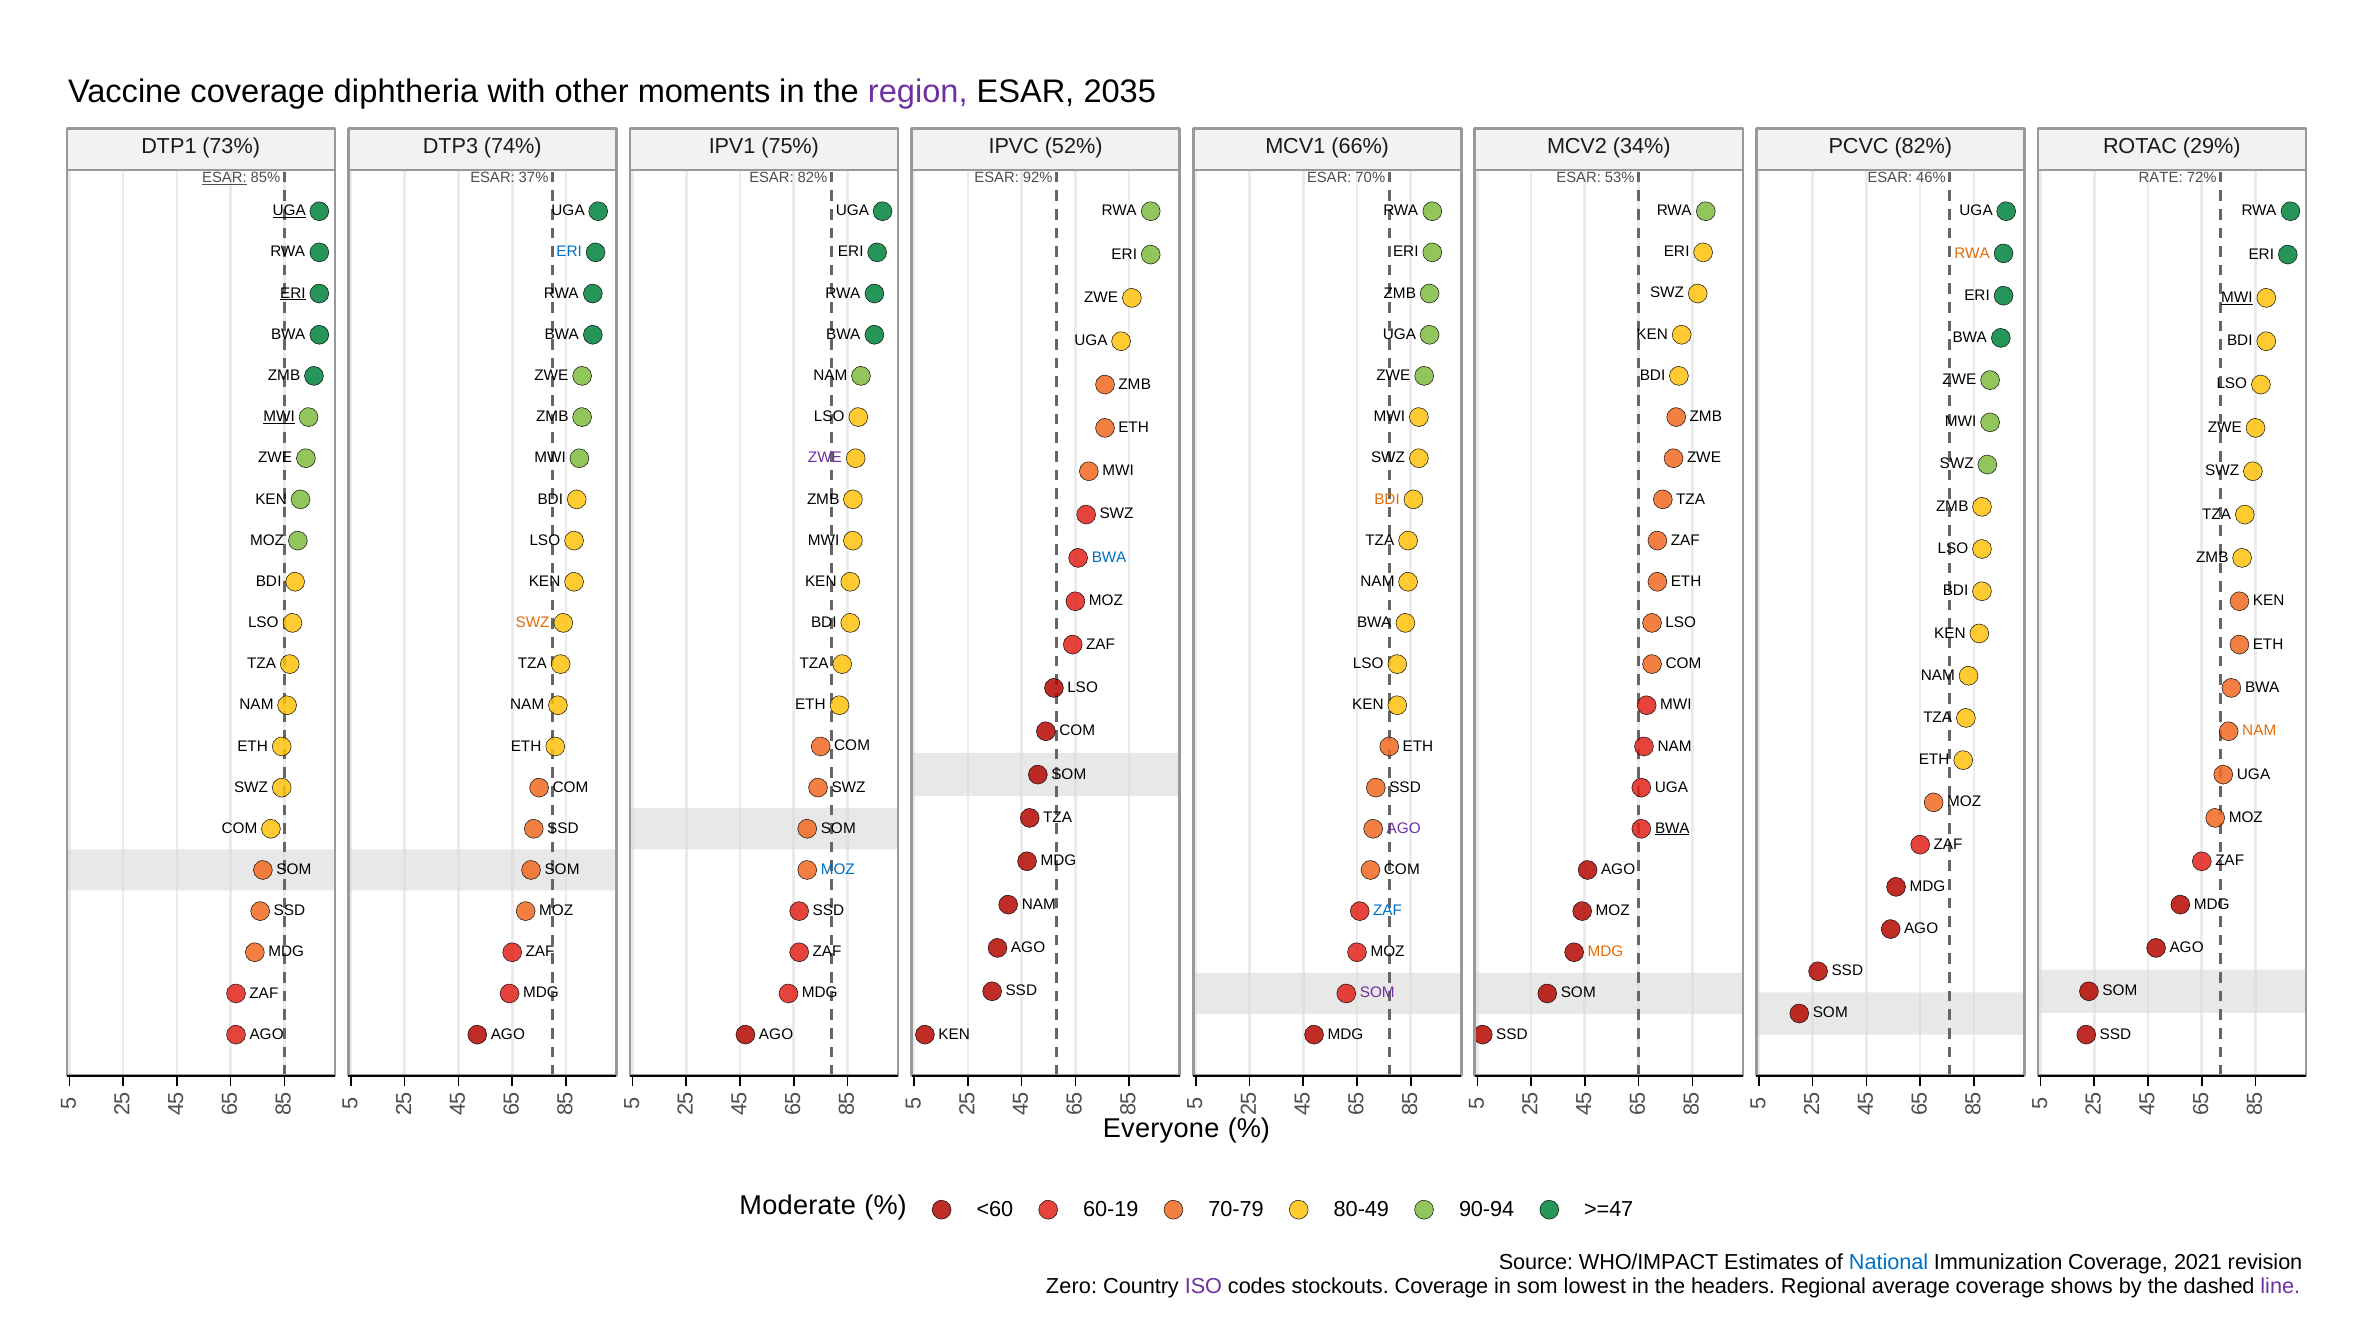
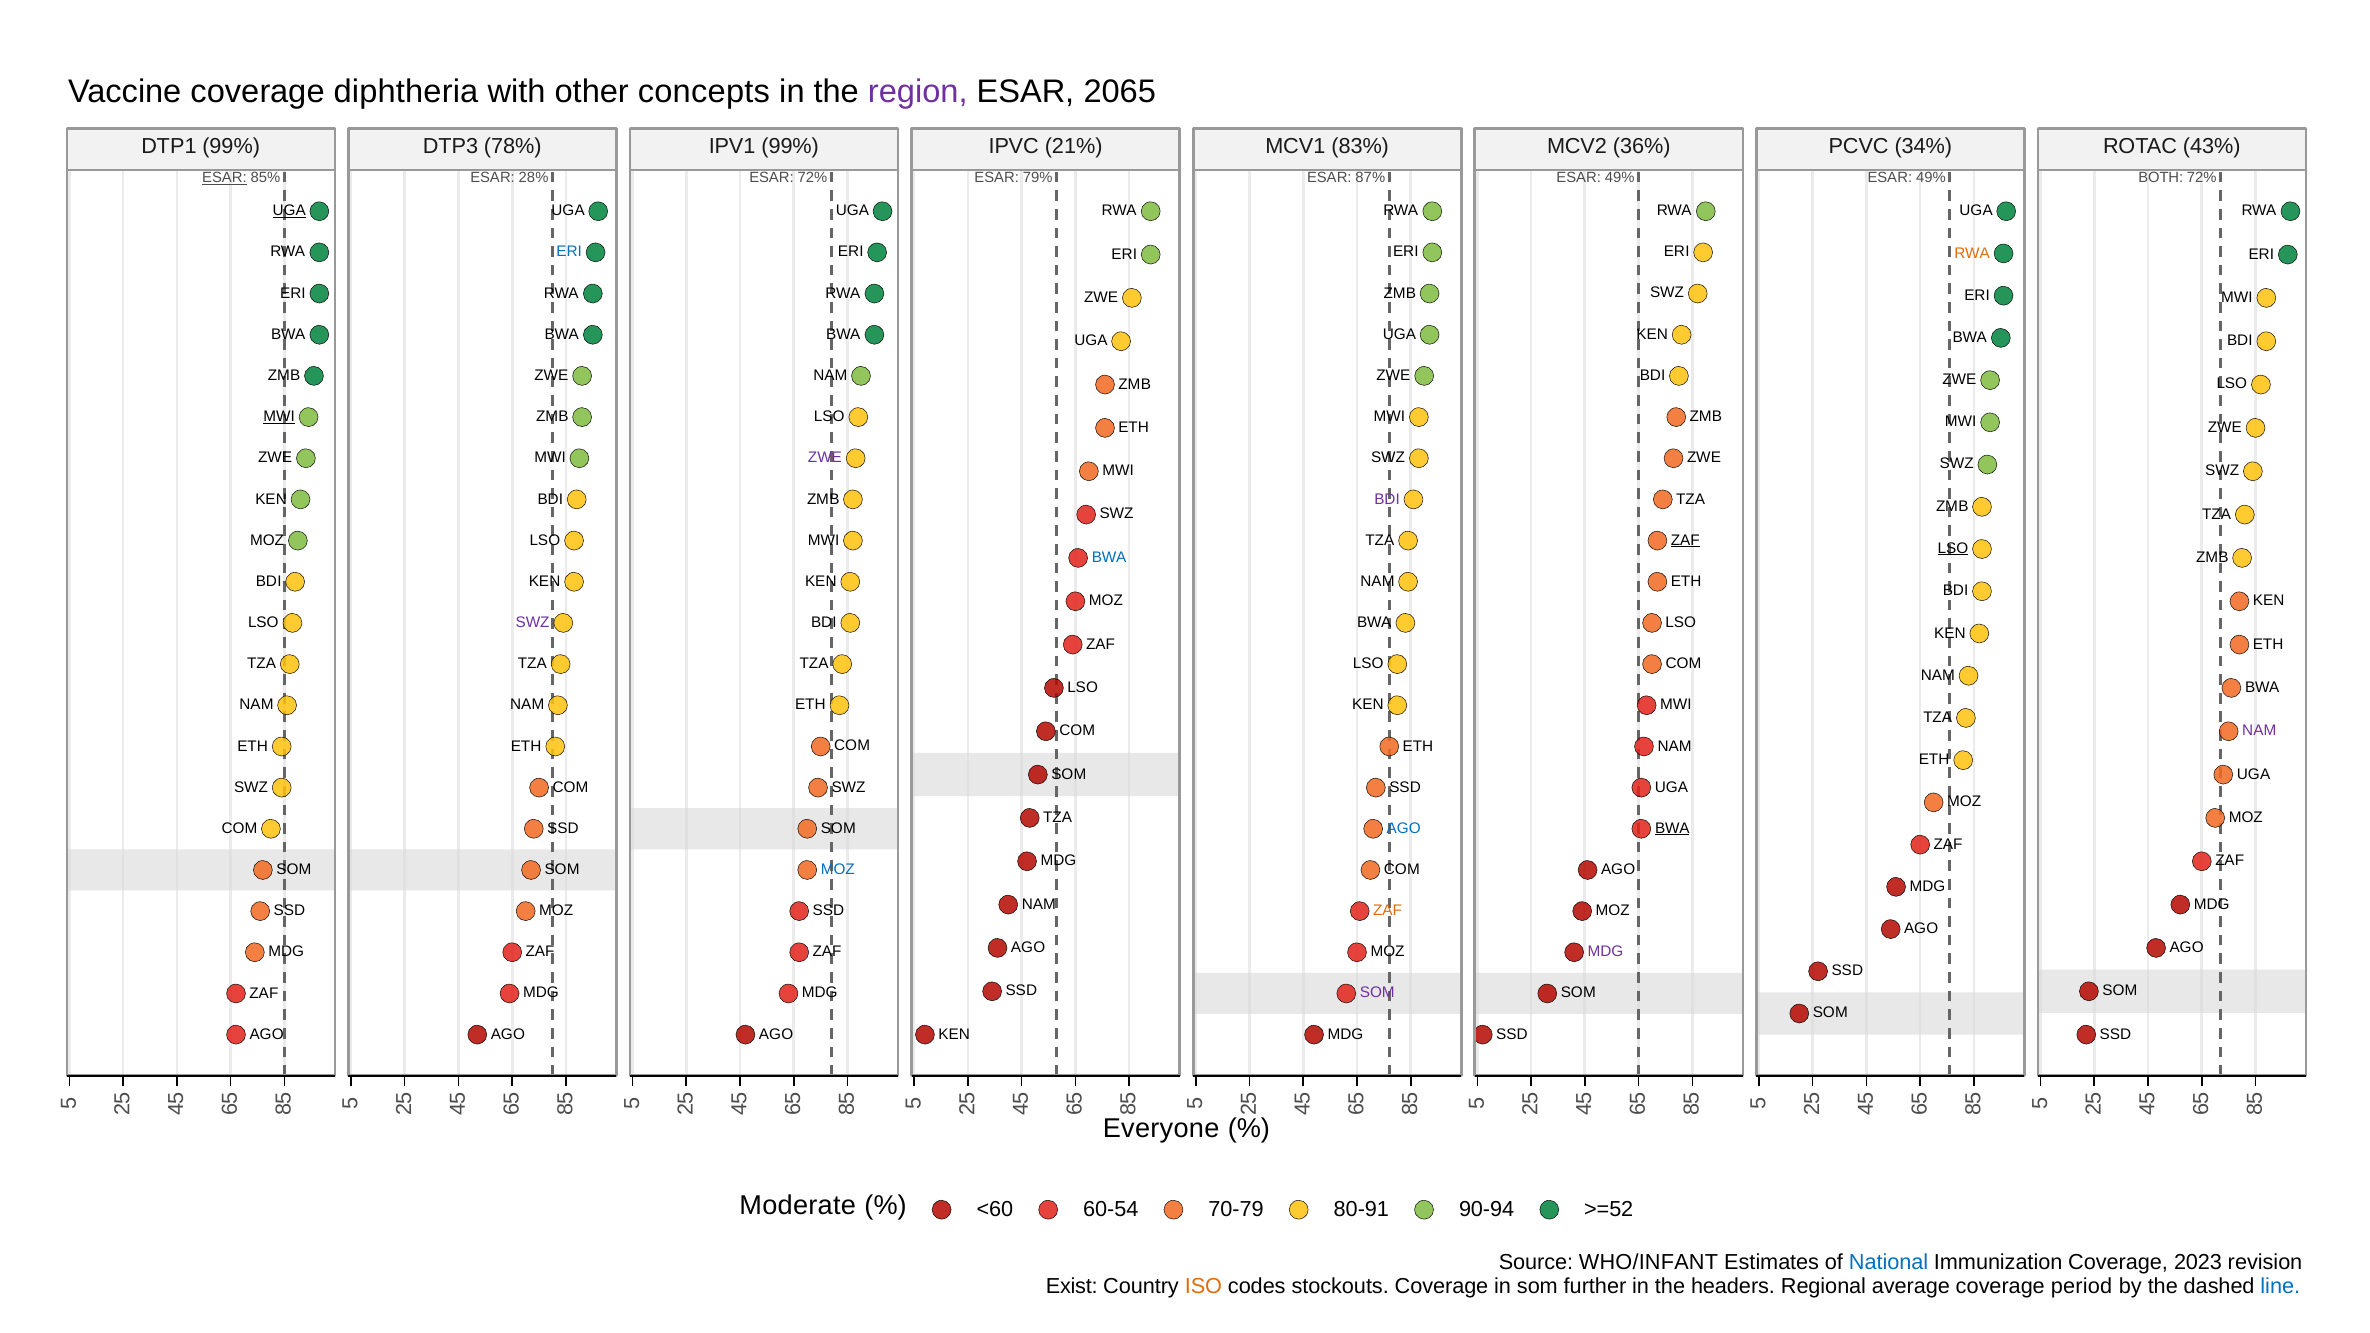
moments: moments -> concepts
2035: 2035 -> 2065
DTP1 73%: 73% -> 99%
74%: 74% -> 78%
IPV1 75%: 75% -> 99%
52%: 52% -> 21%
66%: 66% -> 83%
34%: 34% -> 36%
PCVC 82%: 82% -> 34%
29%: 29% -> 43%
37%: 37% -> 28%
ESAR 82%: 82% -> 72%
92%: 92% -> 79%
70%: 70% -> 87%
53% at (1620, 178): 53% -> 49%
46% at (1931, 178): 46% -> 49%
RATE: RATE -> BOTH
ERI at (293, 293) underline: present -> none
MWI at (2237, 297) underline: present -> none
BDI at (1387, 499) colour: orange -> purple
ZAF at (1685, 540) underline: none -> present
LSO at (1953, 548) underline: none -> present
SWZ at (533, 622) colour: orange -> purple
NAM at (2259, 731) colour: orange -> purple
AGO at (1404, 828) colour: purple -> blue
ZAF at (1388, 911) colour: blue -> orange
MDG at (1605, 952) colour: orange -> purple
60-19: 60-19 -> 60-54
80-49: 80-49 -> 80-91
>=47: >=47 -> >=52
WHO/IMPACT: WHO/IMPACT -> WHO/INFANT
2021: 2021 -> 2023
Zero: Zero -> Exist
ISO colour: purple -> orange
lowest: lowest -> further
shows: shows -> period
line colour: purple -> blue
